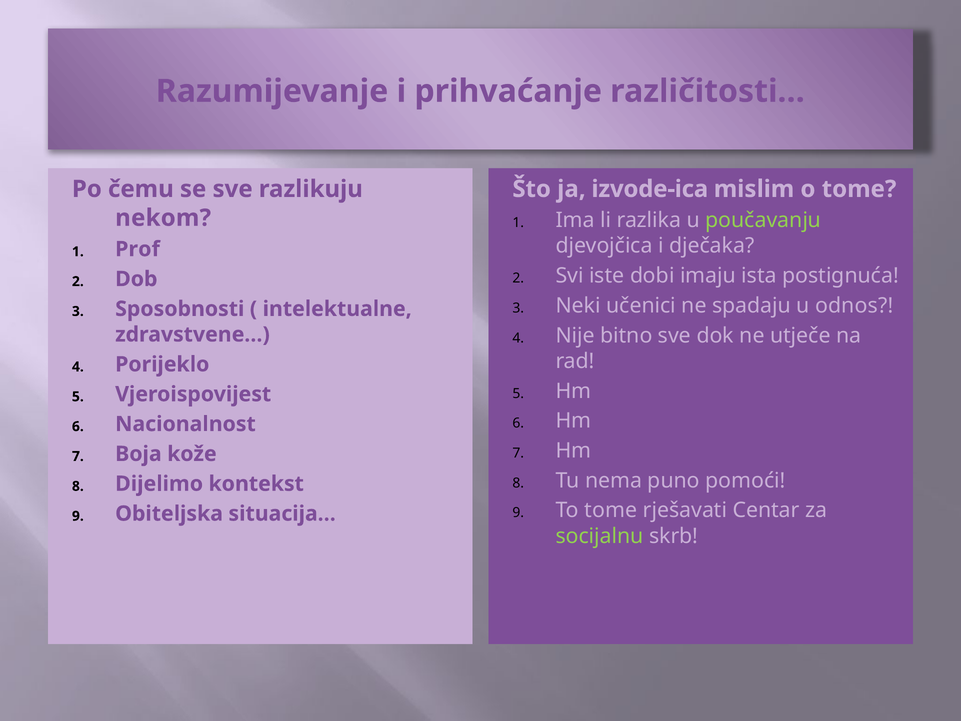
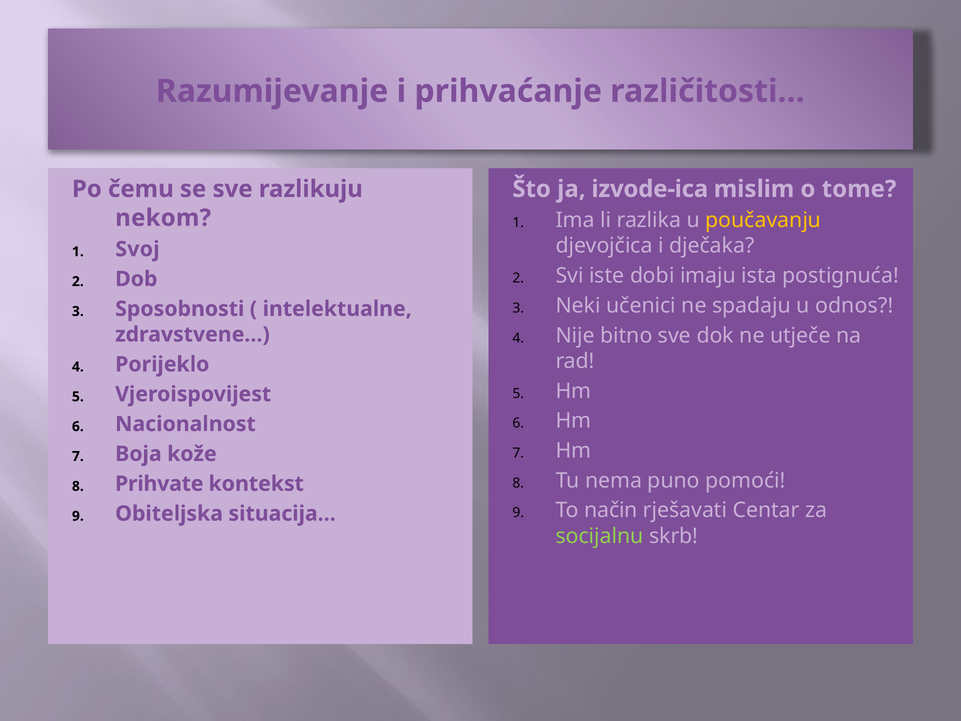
poučavanju colour: light green -> yellow
Prof: Prof -> Svoj
Dijelimo: Dijelimo -> Prihvate
To tome: tome -> način
